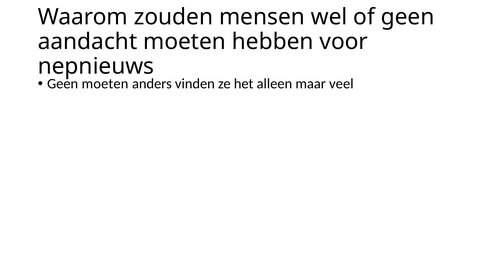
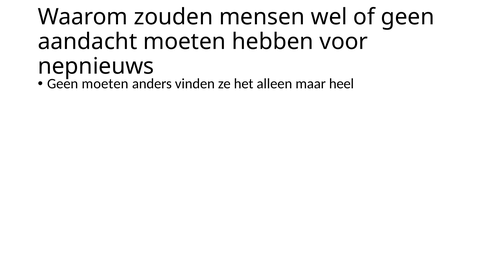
veel: veel -> heel
